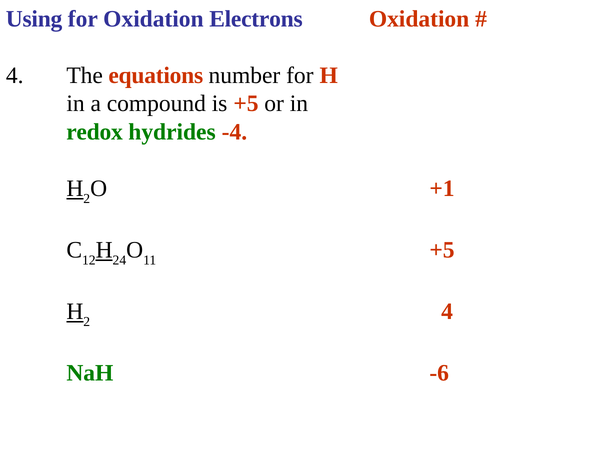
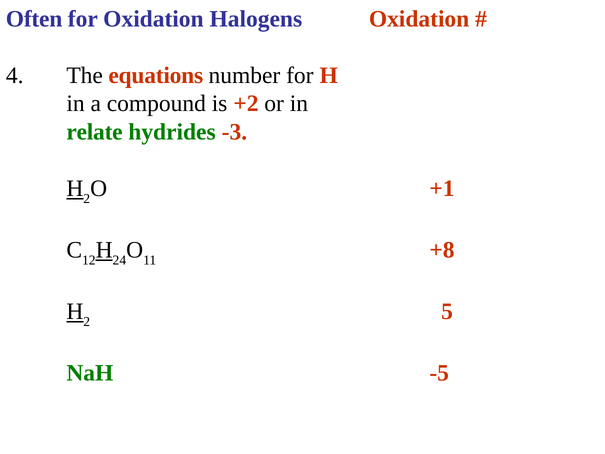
Using: Using -> Often
Electrons: Electrons -> Halogens
is +5: +5 -> +2
redox: redox -> relate
-4: -4 -> -3
+5 at (442, 250): +5 -> +8
4 at (447, 311): 4 -> 5
-6: -6 -> -5
